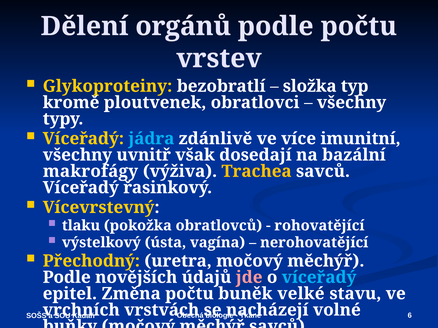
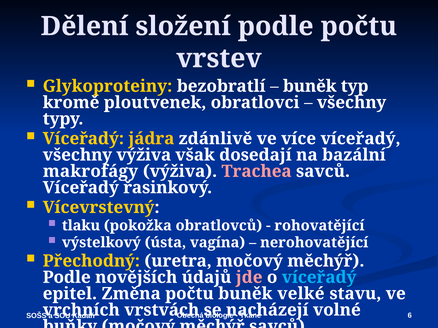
orgánů: orgánů -> složení
složka at (310, 86): složka -> buněk
jádra colour: light blue -> yellow
více imunitní: imunitní -> víceřadý
všechny uvnitř: uvnitř -> výživa
Trachea colour: yellow -> pink
